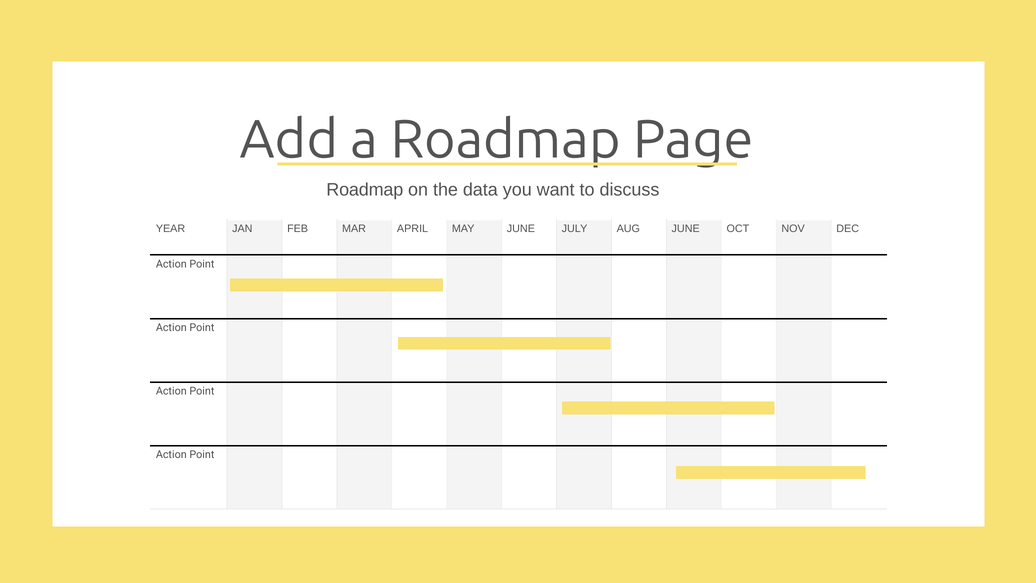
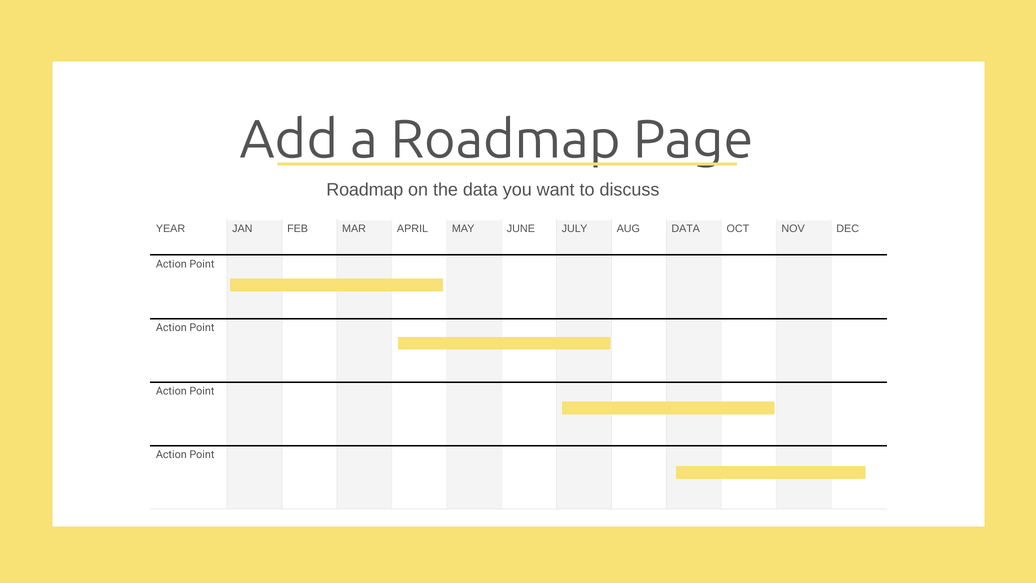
AUG JUNE: JUNE -> DATA
